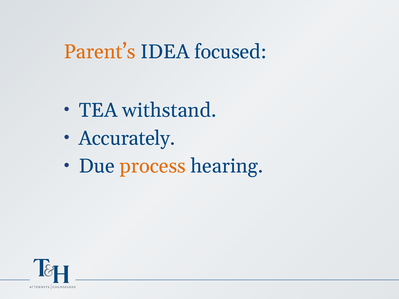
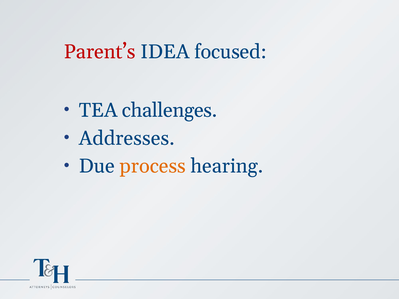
Parent’s colour: orange -> red
withstand: withstand -> challenges
Accurately: Accurately -> Addresses
